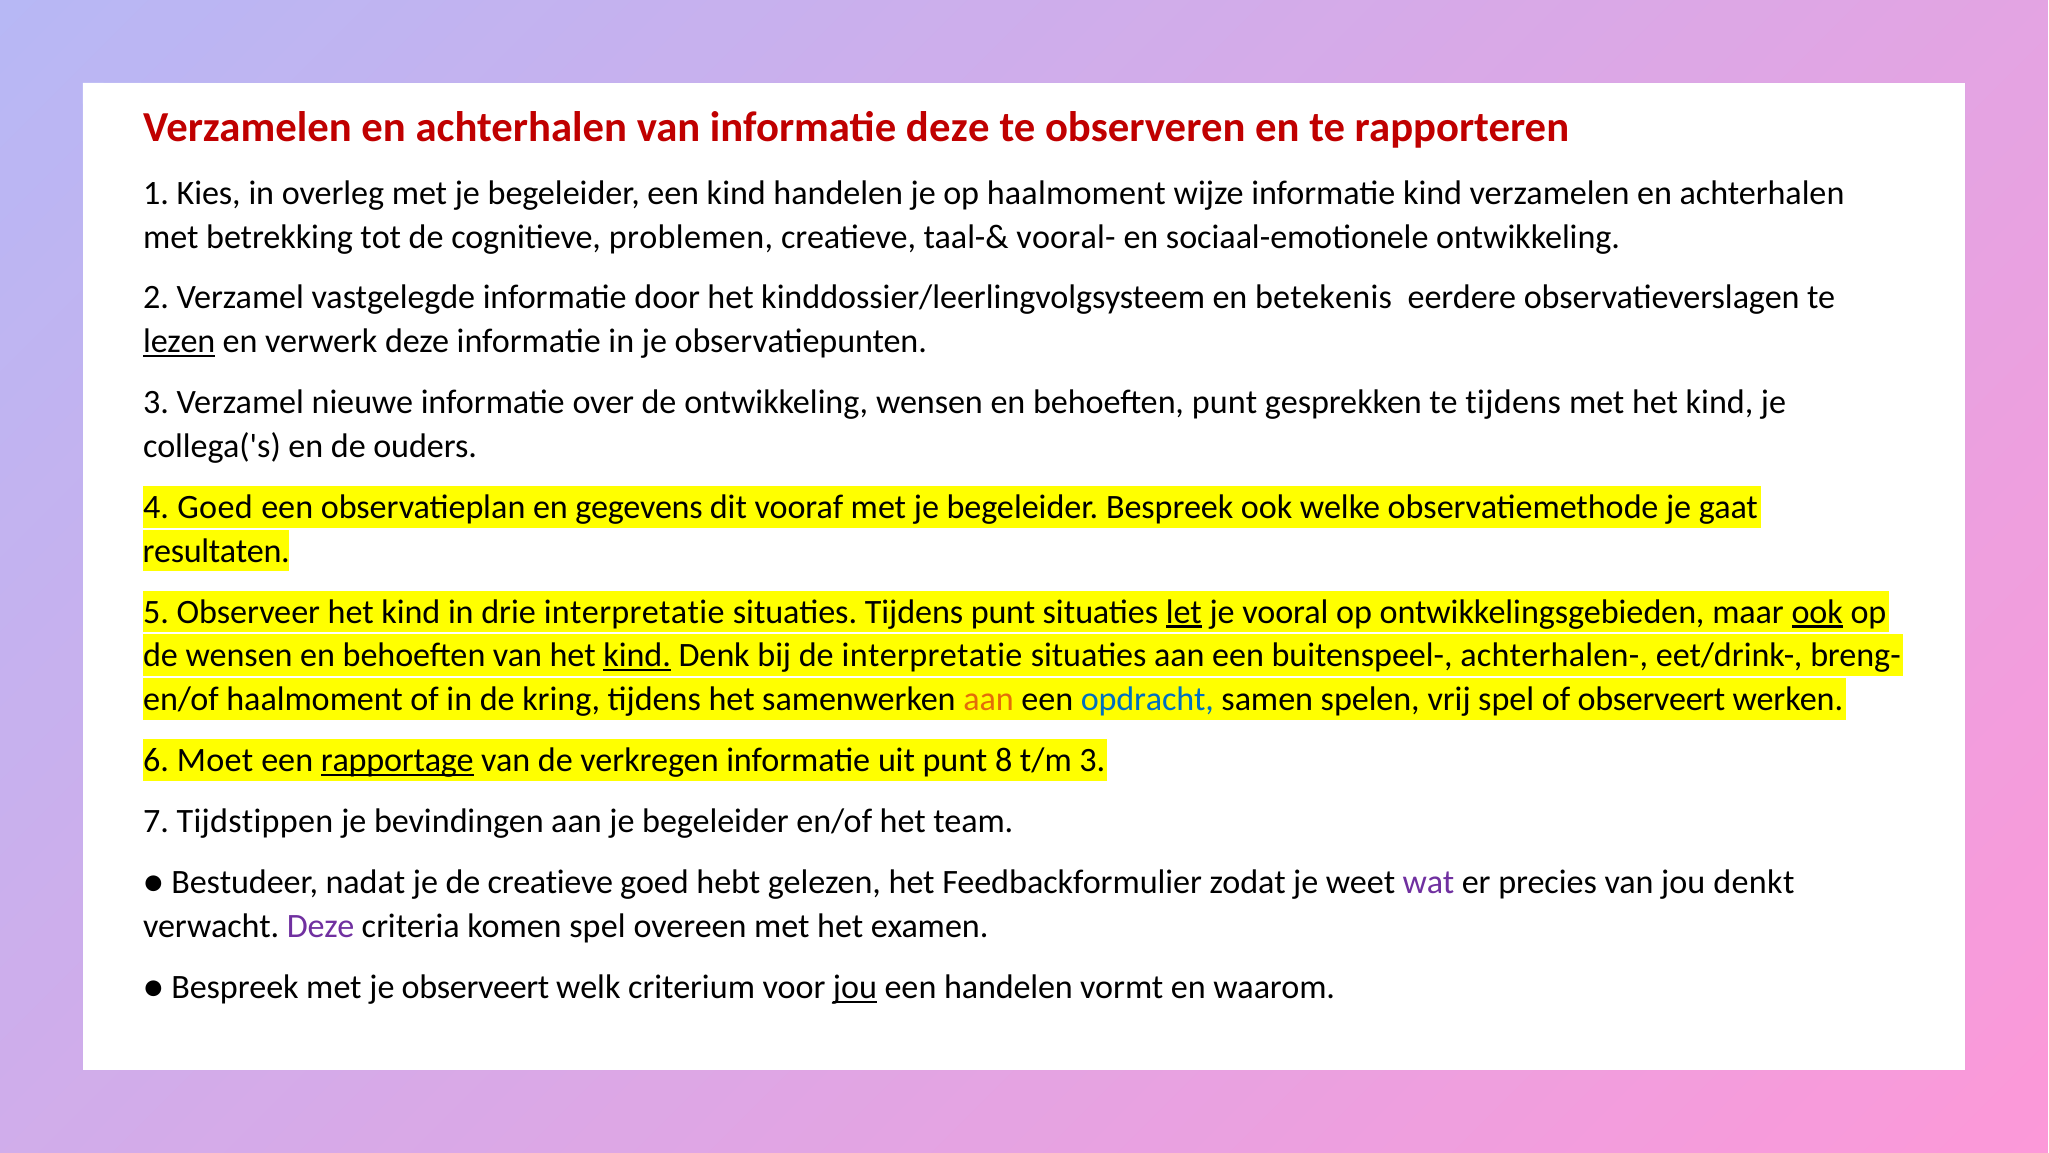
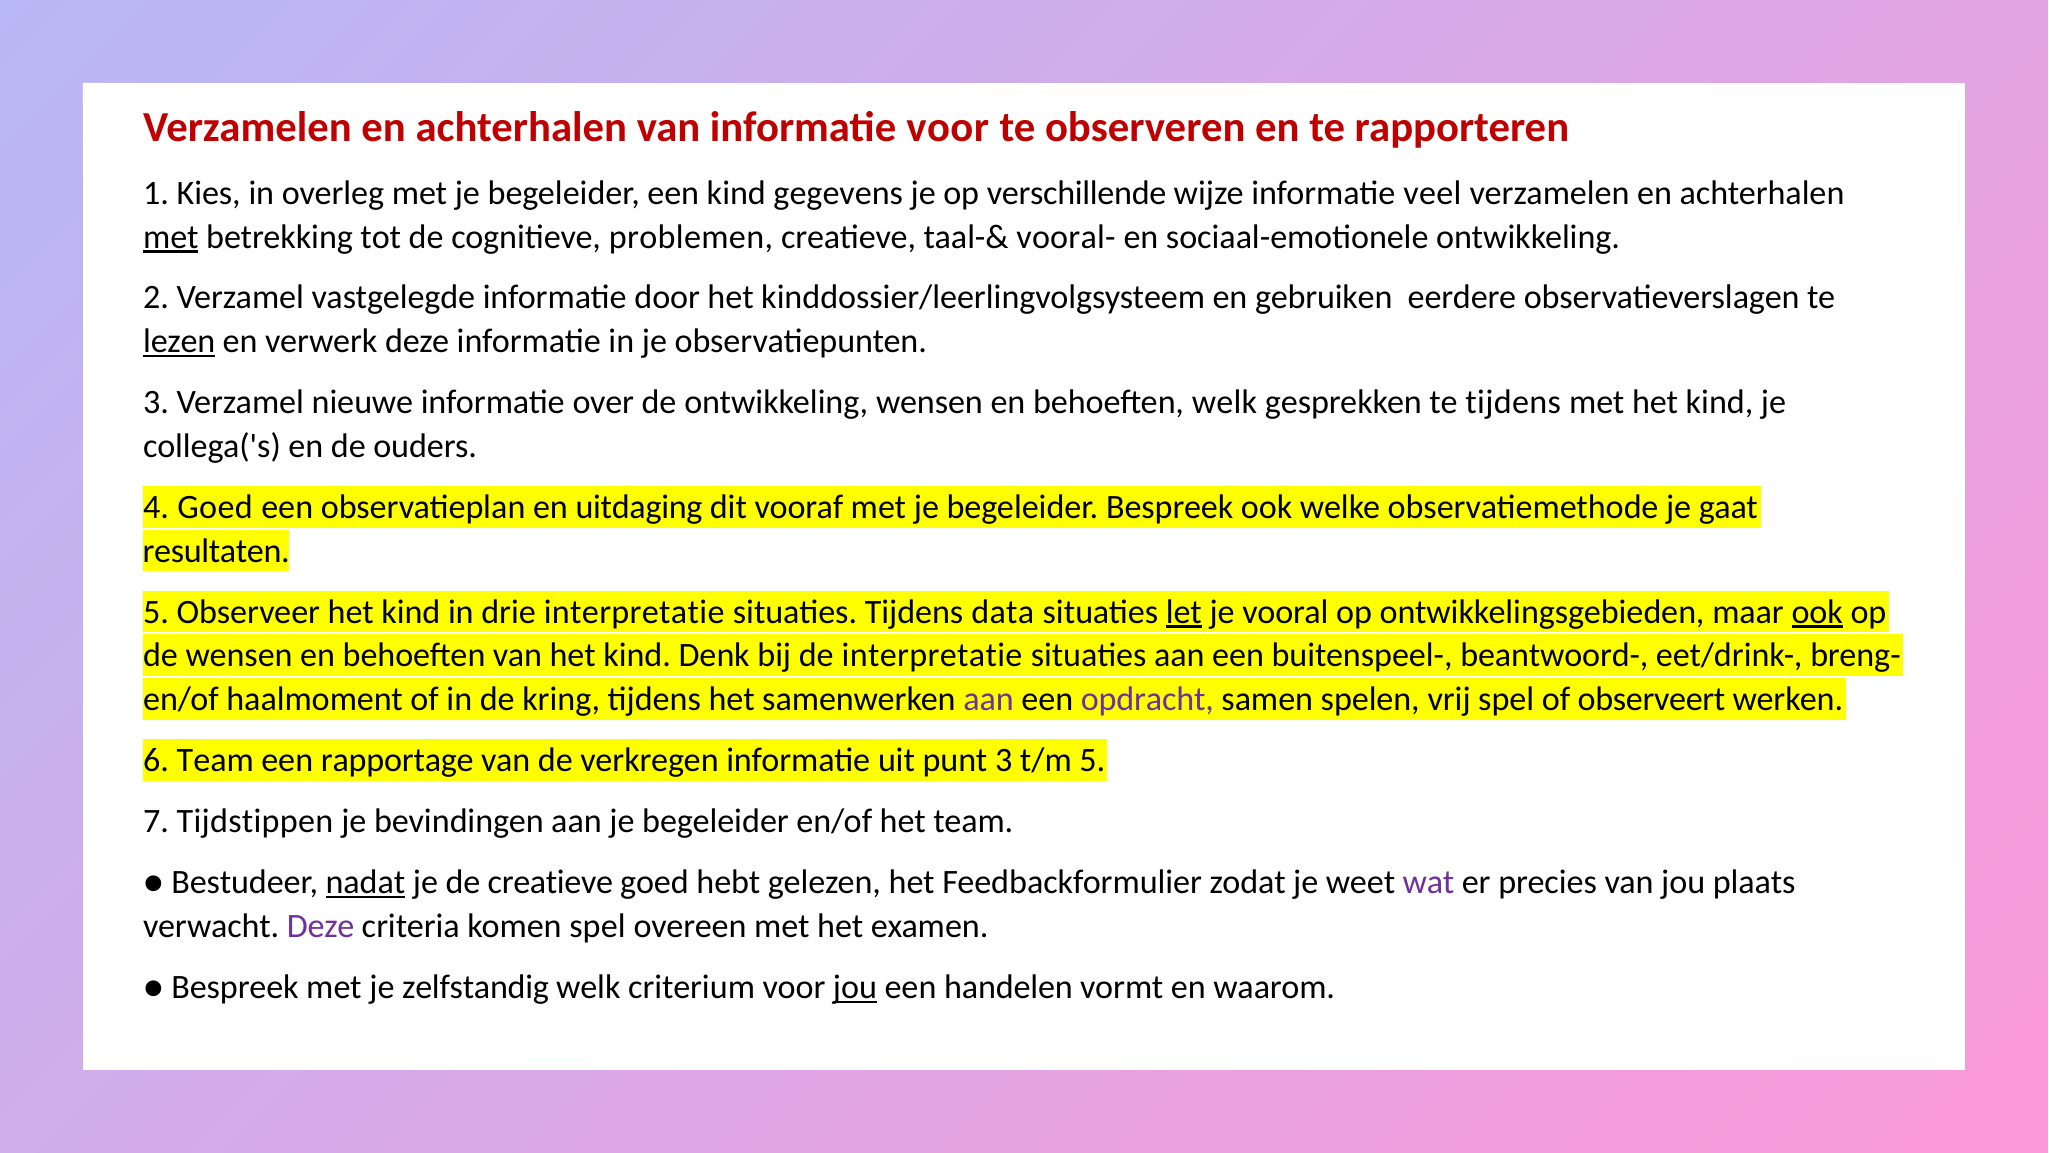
informatie deze: deze -> voor
kind handelen: handelen -> gegevens
op haalmoment: haalmoment -> verschillende
informatie kind: kind -> veel
met at (171, 237) underline: none -> present
betekenis: betekenis -> gebruiken
behoeften punt: punt -> welk
gegevens: gegevens -> uitdaging
Tijdens punt: punt -> data
kind at (637, 655) underline: present -> none
achterhalen-: achterhalen- -> beantwoord-
aan at (988, 699) colour: orange -> purple
opdracht colour: blue -> purple
6 Moet: Moet -> Team
rapportage underline: present -> none
punt 8: 8 -> 3
t/m 3: 3 -> 5
nadat underline: none -> present
denkt: denkt -> plaats
je observeert: observeert -> zelfstandig
